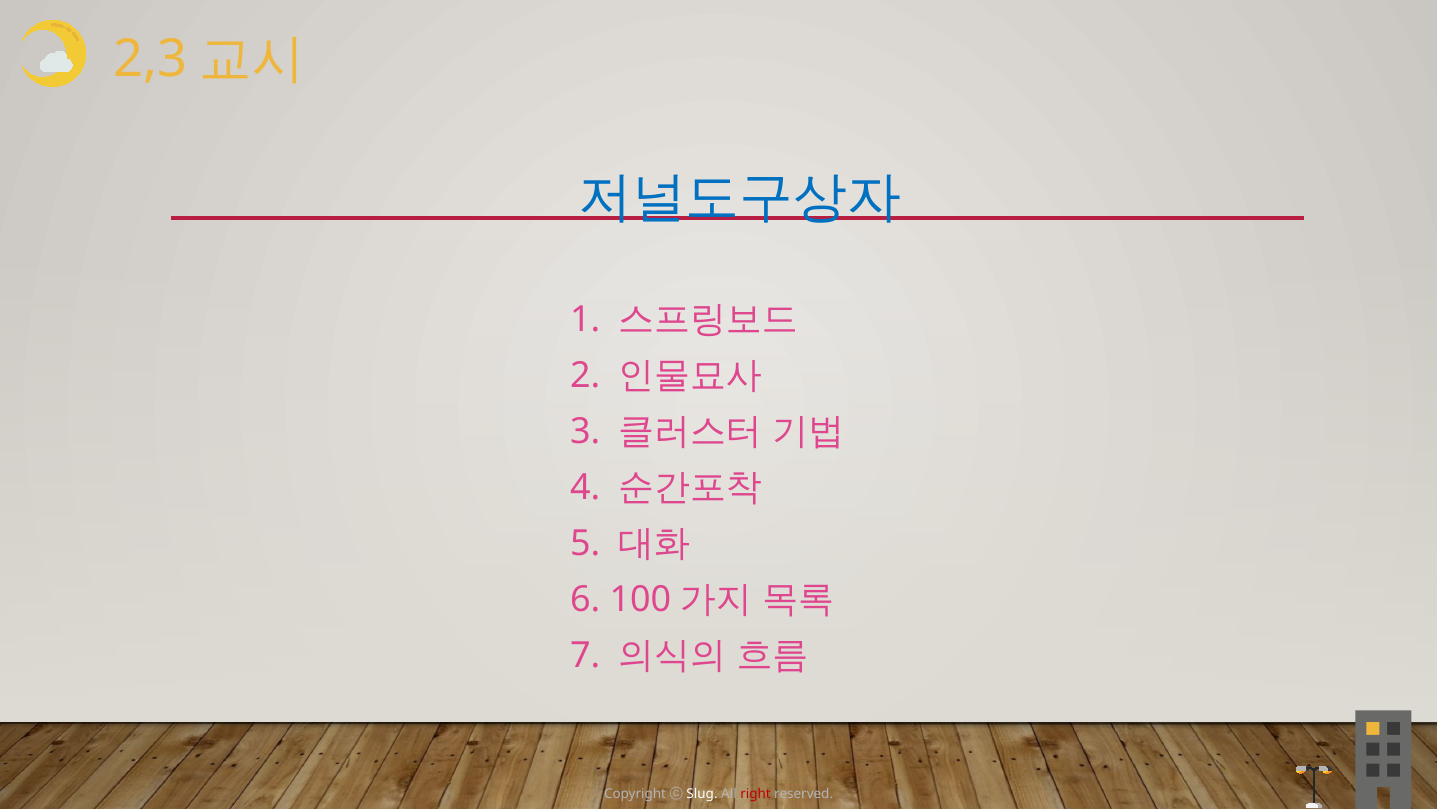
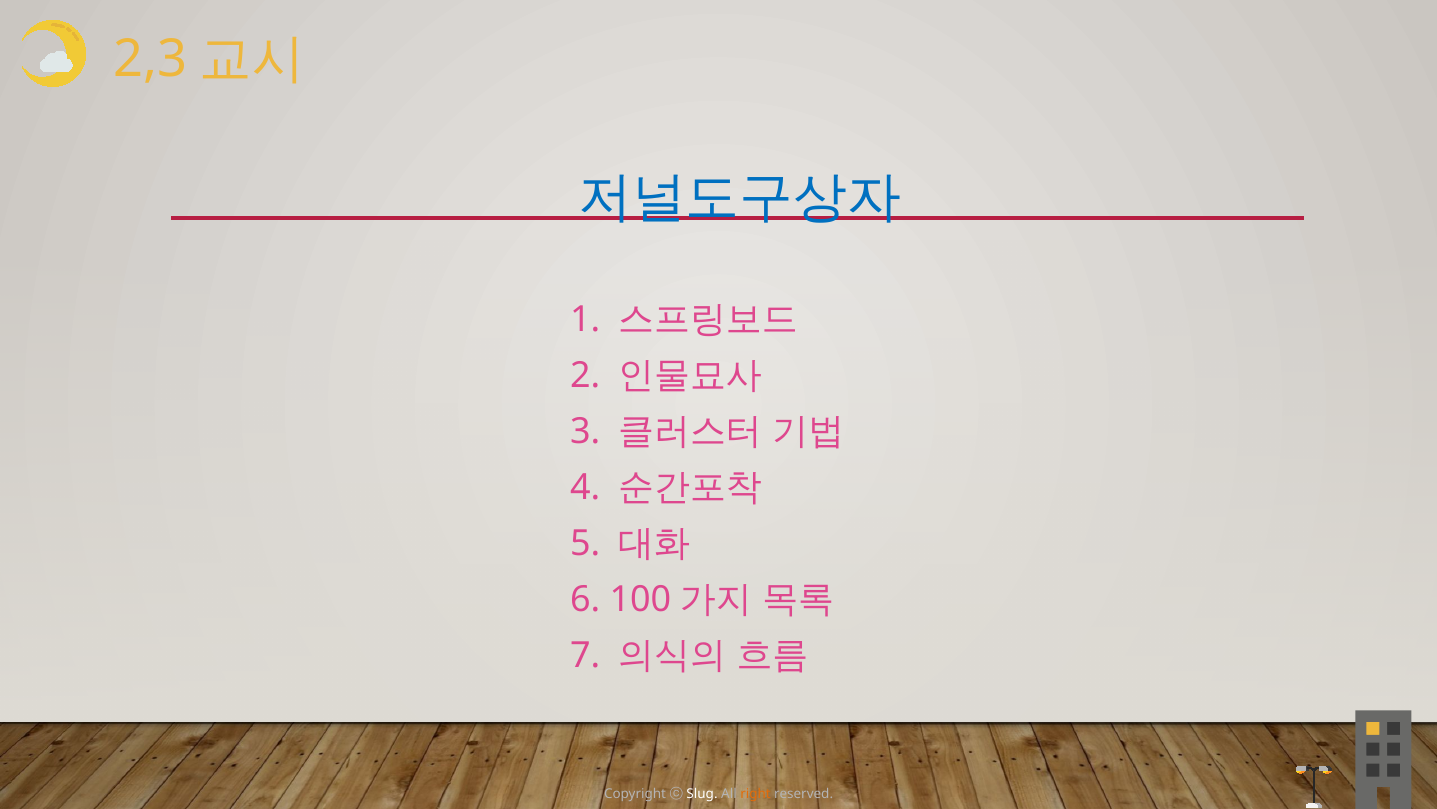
right colour: red -> orange
